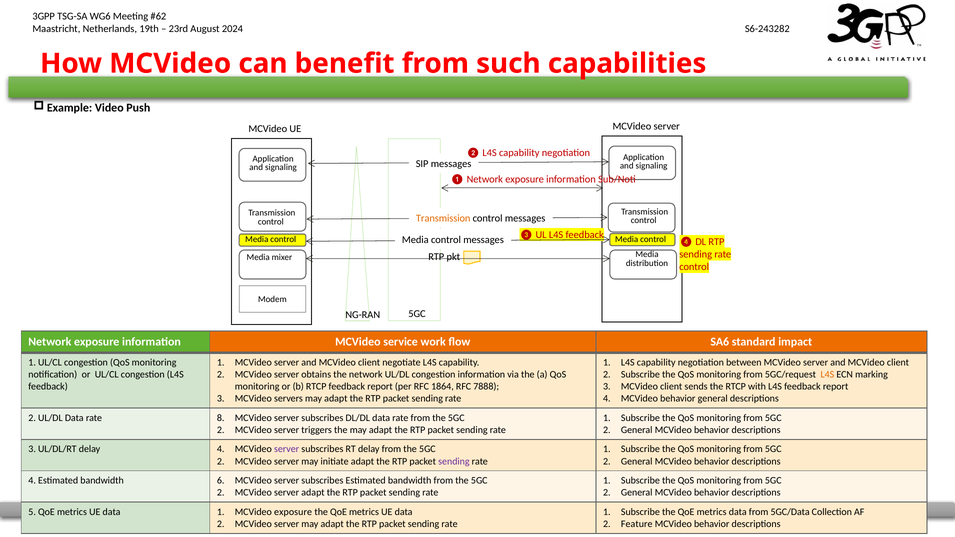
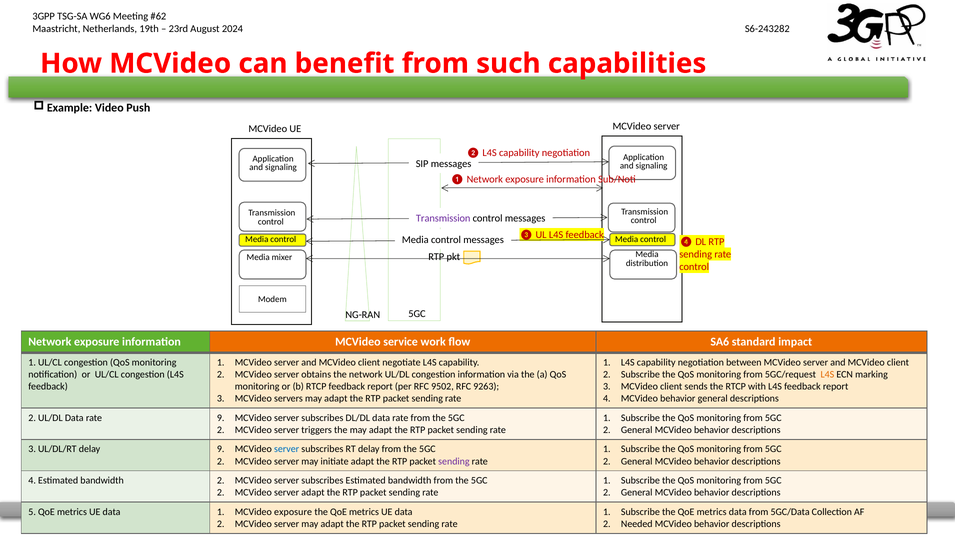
Transmission at (443, 219) colour: orange -> purple
1864: 1864 -> 9502
7888: 7888 -> 9263
rate 8: 8 -> 9
delay 4: 4 -> 9
server at (287, 449) colour: purple -> blue
bandwidth 6: 6 -> 2
Feature: Feature -> Needed
